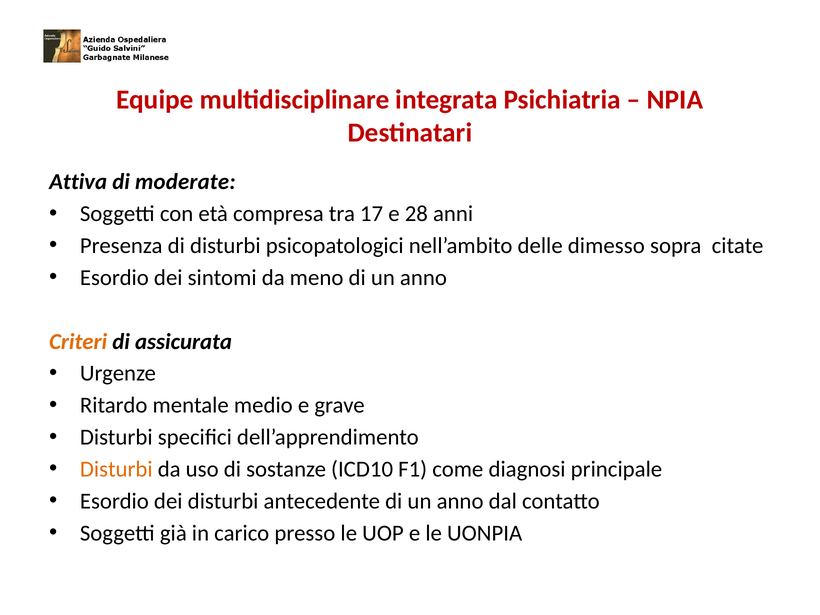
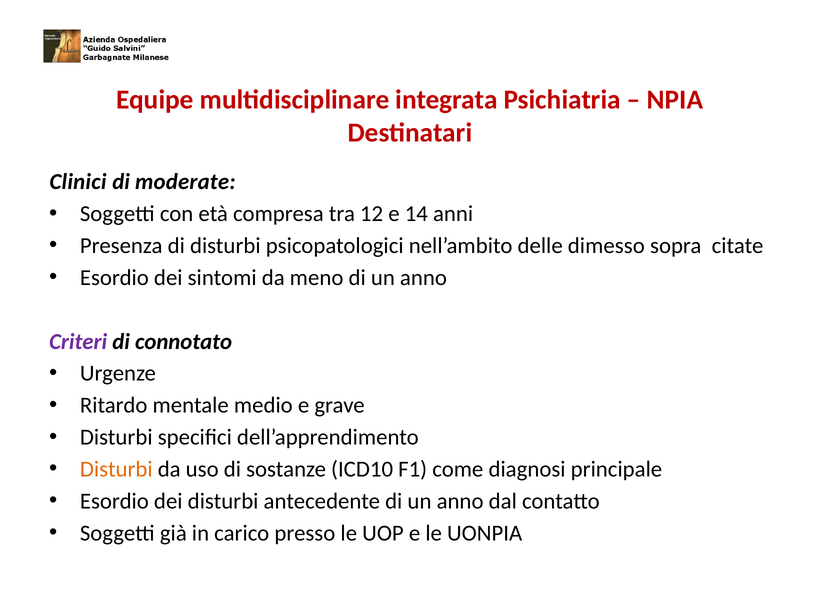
Attiva: Attiva -> Clinici
17: 17 -> 12
28: 28 -> 14
Criteri colour: orange -> purple
assicurata: assicurata -> connotato
